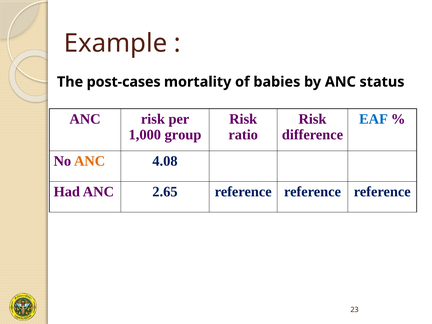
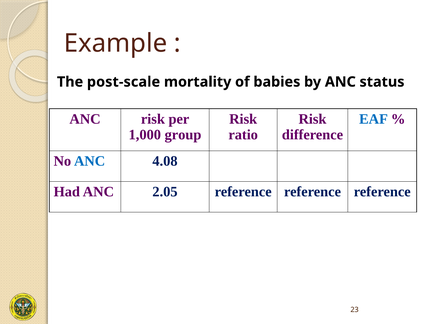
post-cases: post-cases -> post-scale
ANC at (90, 161) colour: orange -> blue
2.65: 2.65 -> 2.05
